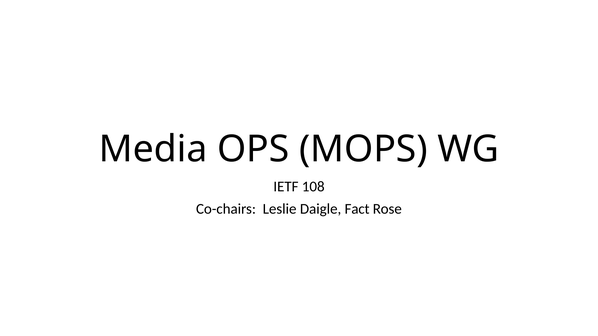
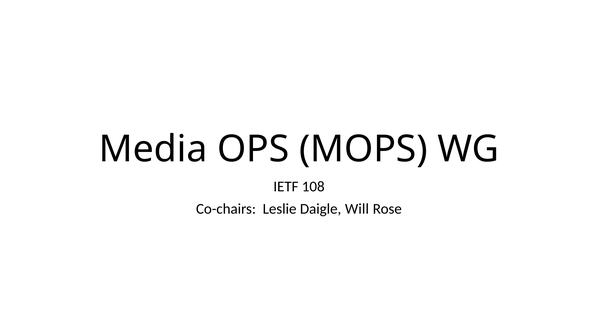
Fact: Fact -> Will
